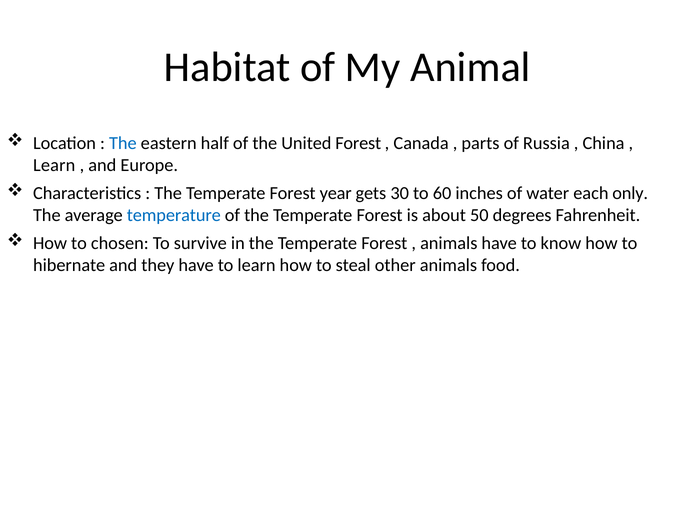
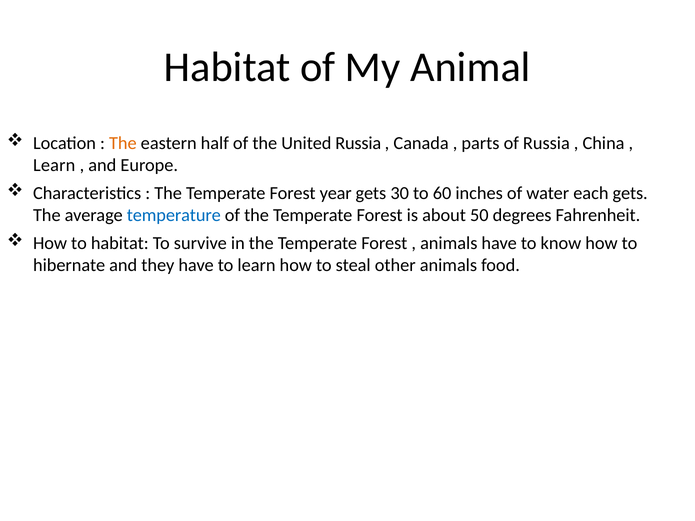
The at (123, 143) colour: blue -> orange
United Forest: Forest -> Russia
each only: only -> gets
to chosen: chosen -> habitat
